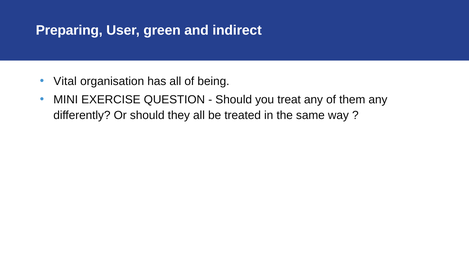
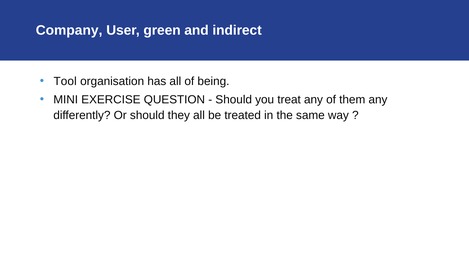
Preparing: Preparing -> Company
Vital: Vital -> Tool
